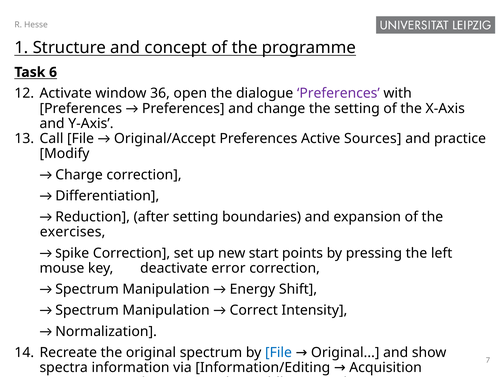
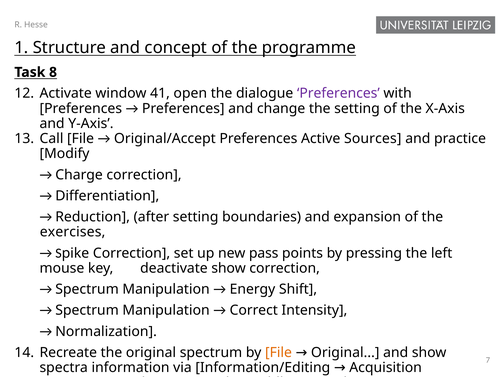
6: 6 -> 8
36: 36 -> 41
start: start -> pass
deactivate error: error -> show
File at (278, 353) colour: blue -> orange
